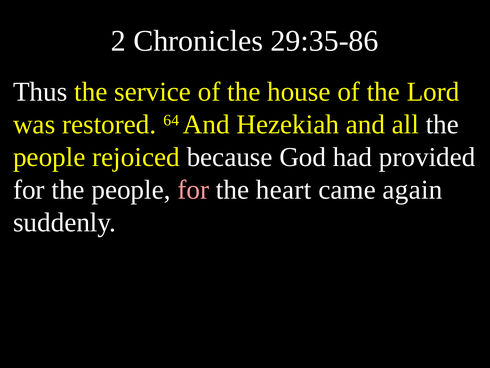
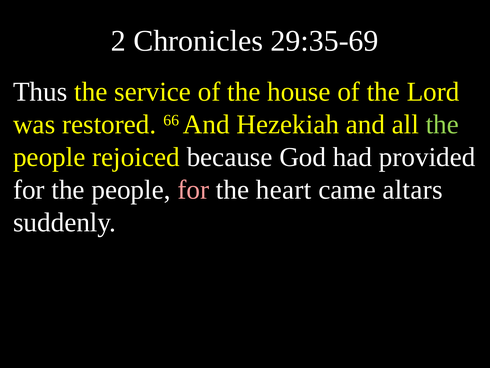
29:35-86: 29:35-86 -> 29:35-69
64: 64 -> 66
the at (442, 124) colour: white -> light green
again: again -> altars
